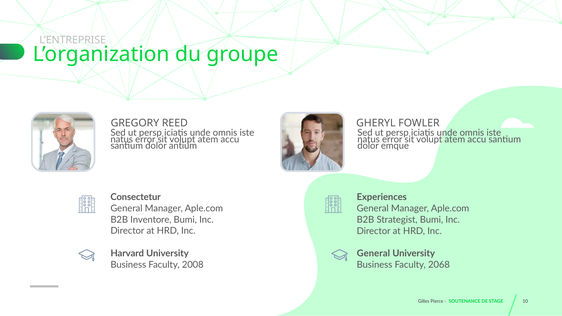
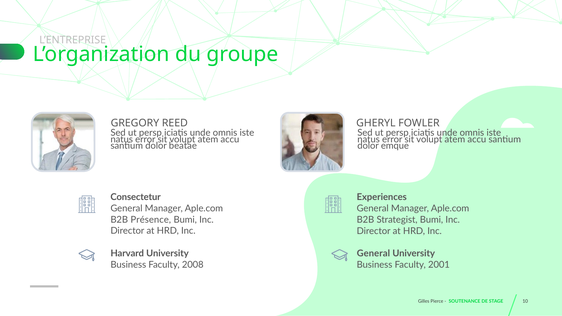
antium: antium -> beatae
Inventore: Inventore -> Présence
2068: 2068 -> 2001
